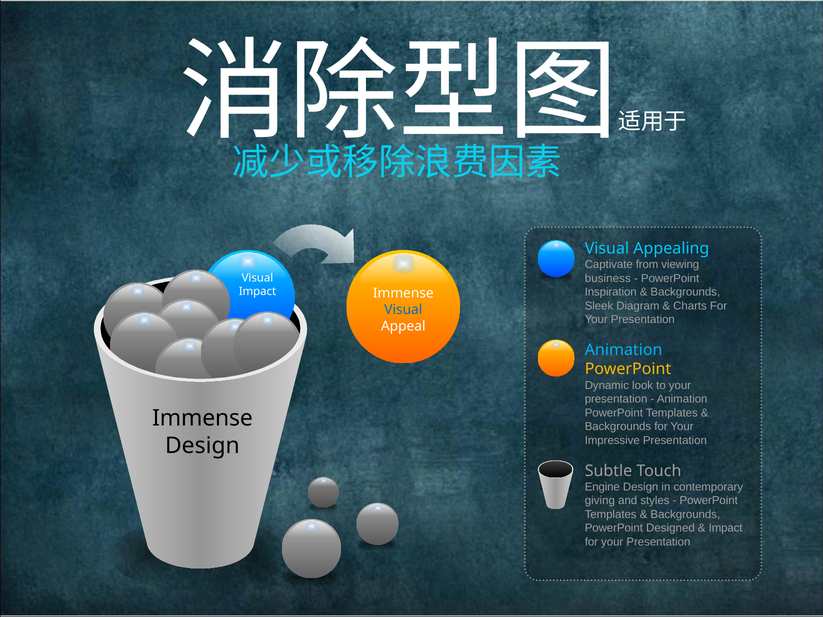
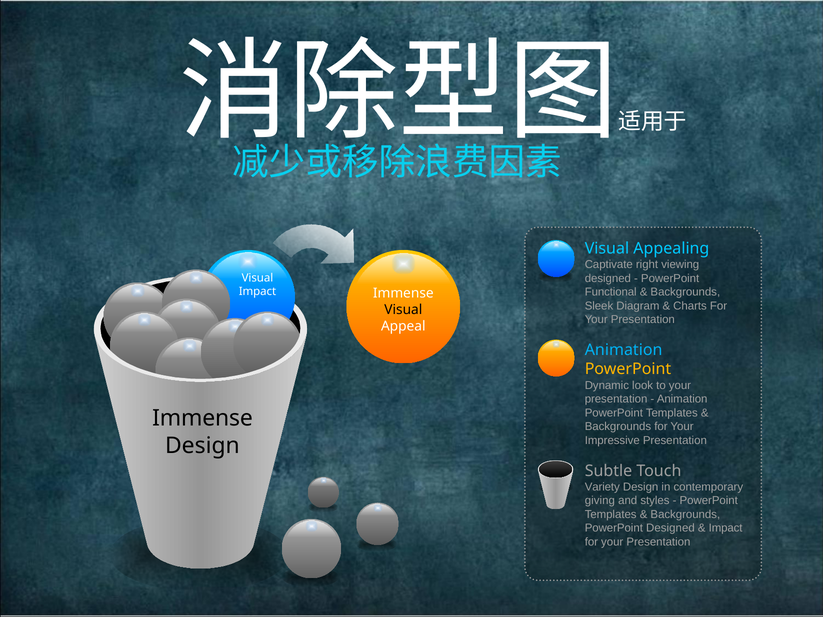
from: from -> right
business at (608, 278): business -> designed
Inspiration: Inspiration -> Functional
Visual at (403, 310) colour: blue -> black
Engine: Engine -> Variety
